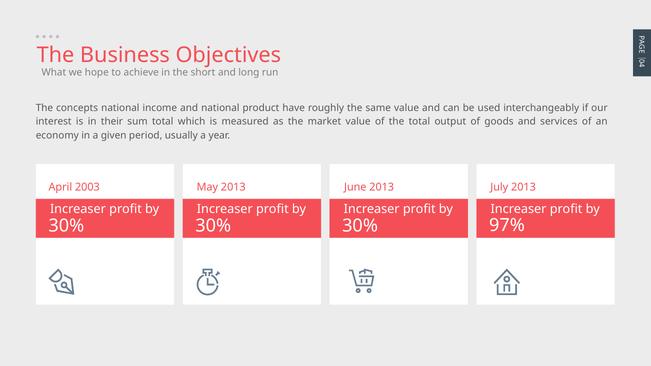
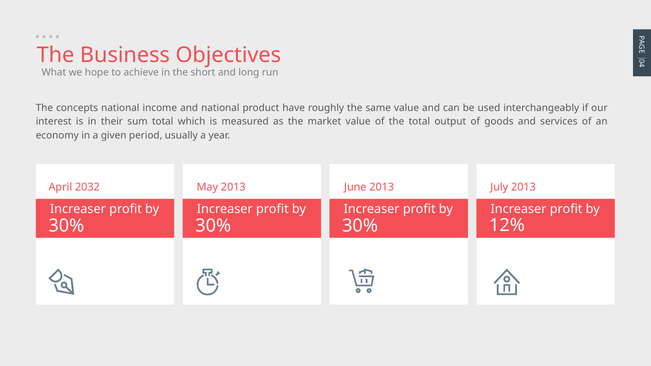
2003: 2003 -> 2032
97%: 97% -> 12%
